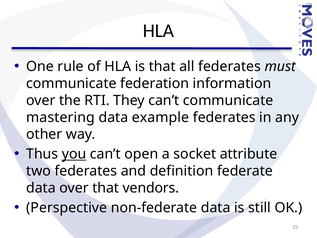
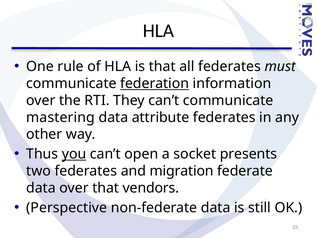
federation underline: none -> present
example: example -> attribute
attribute: attribute -> presents
definition: definition -> migration
